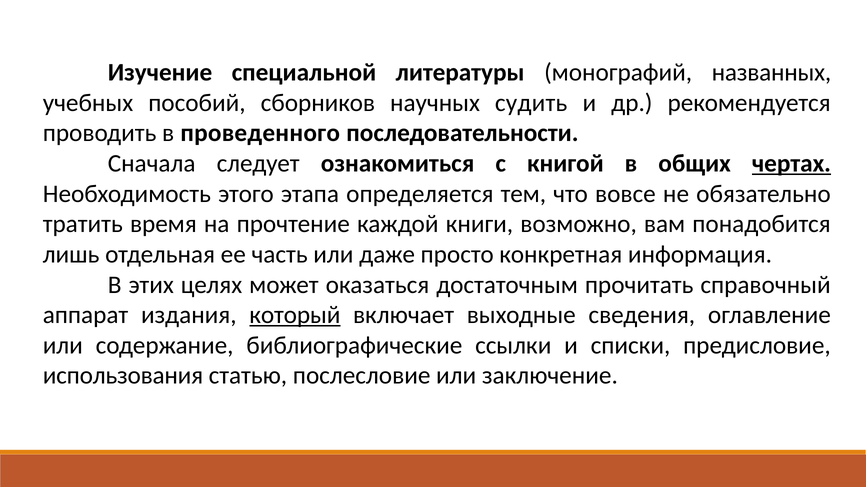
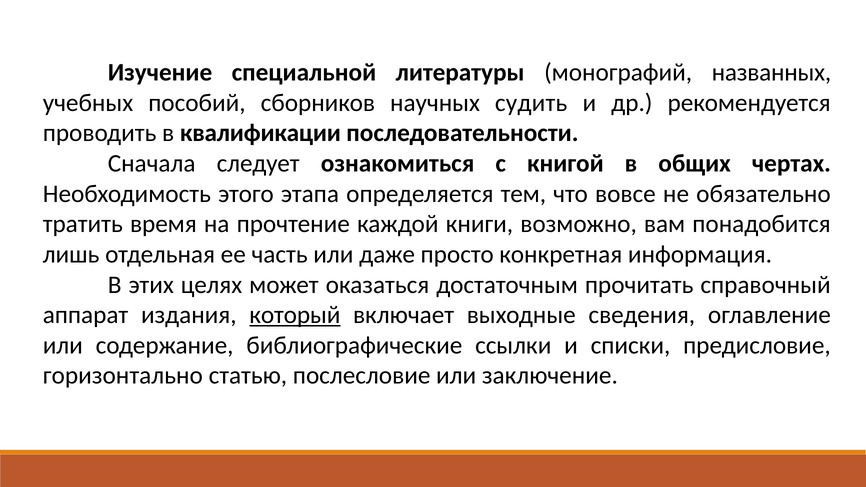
проведенного: проведенного -> квалификации
чертах underline: present -> none
использования: использования -> горизонтально
